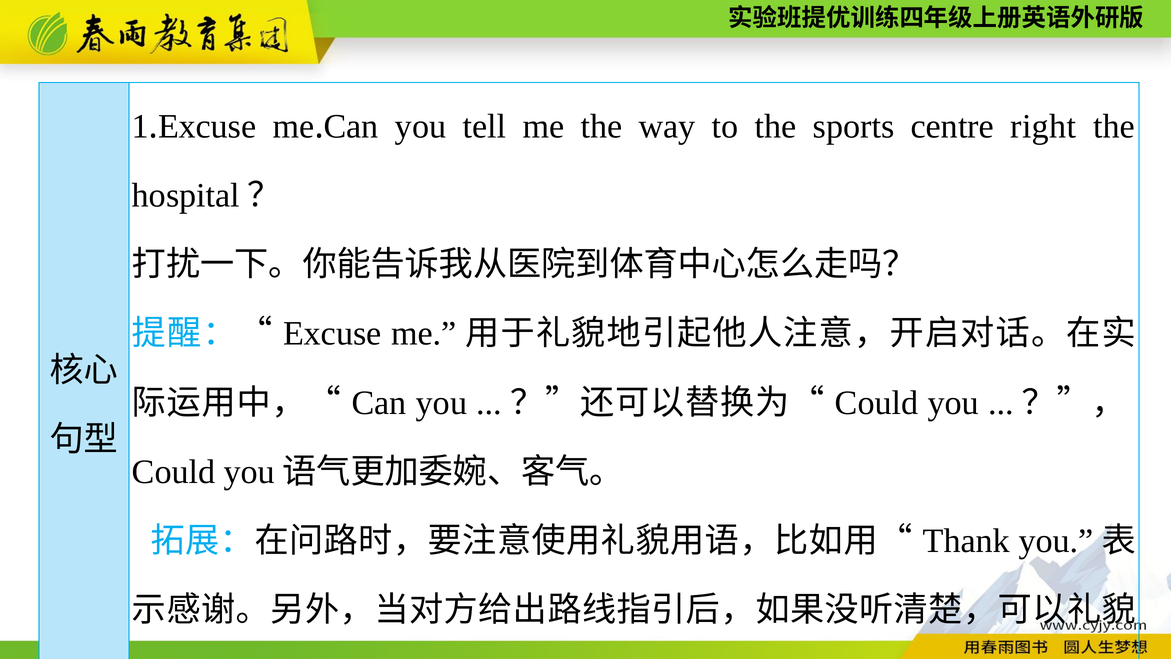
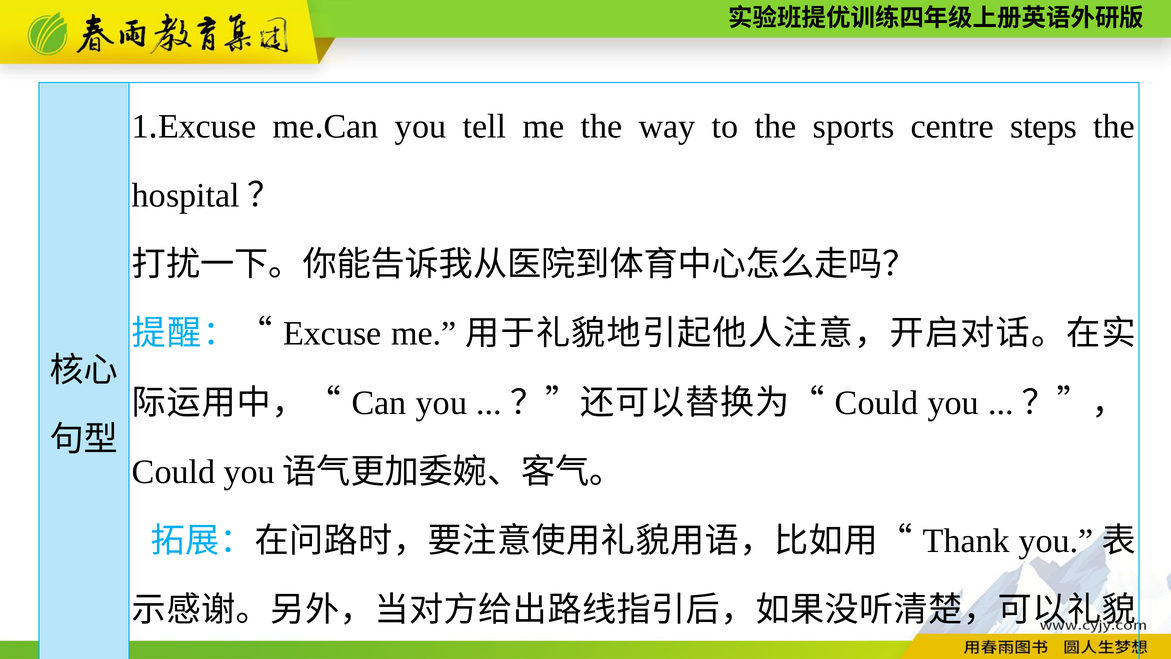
right: right -> steps
